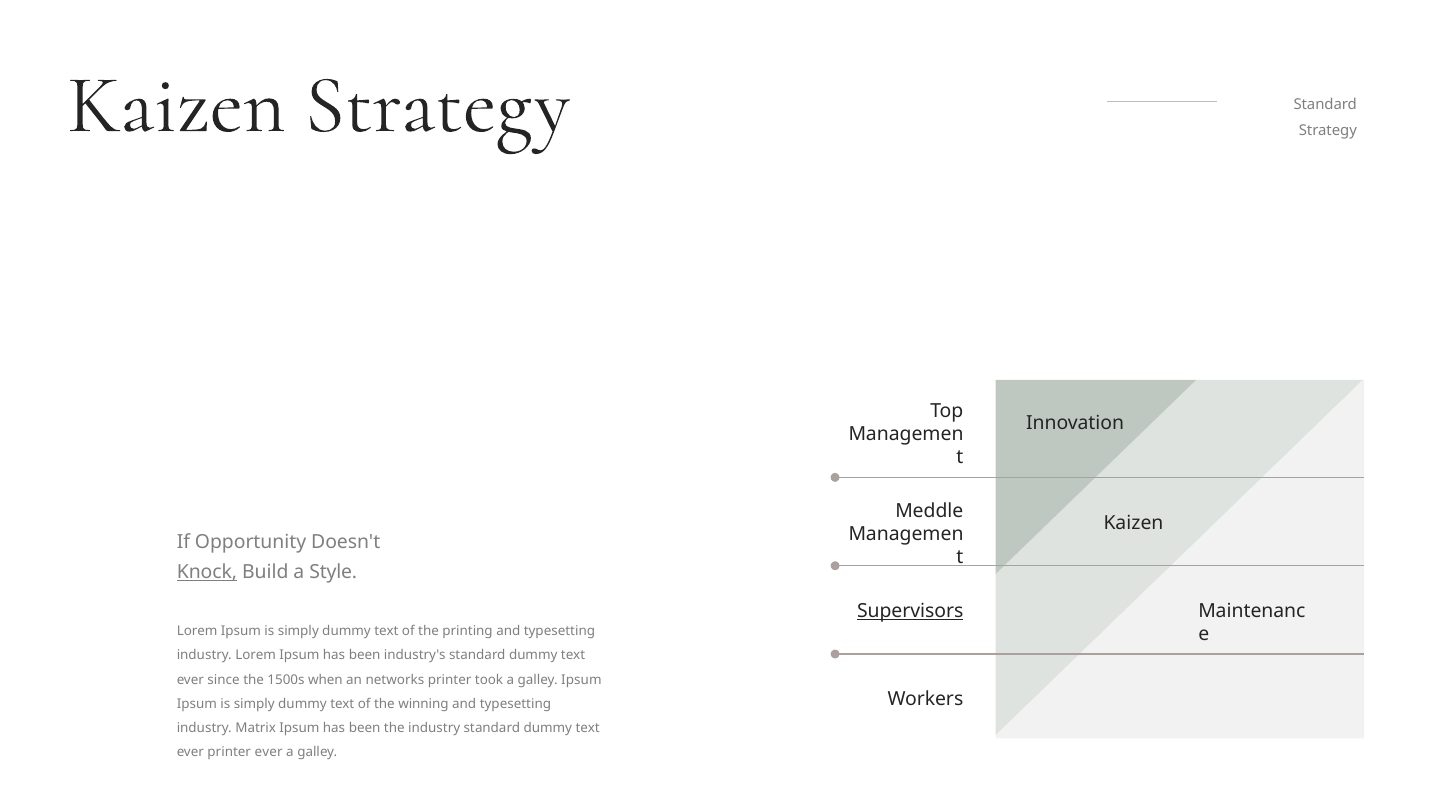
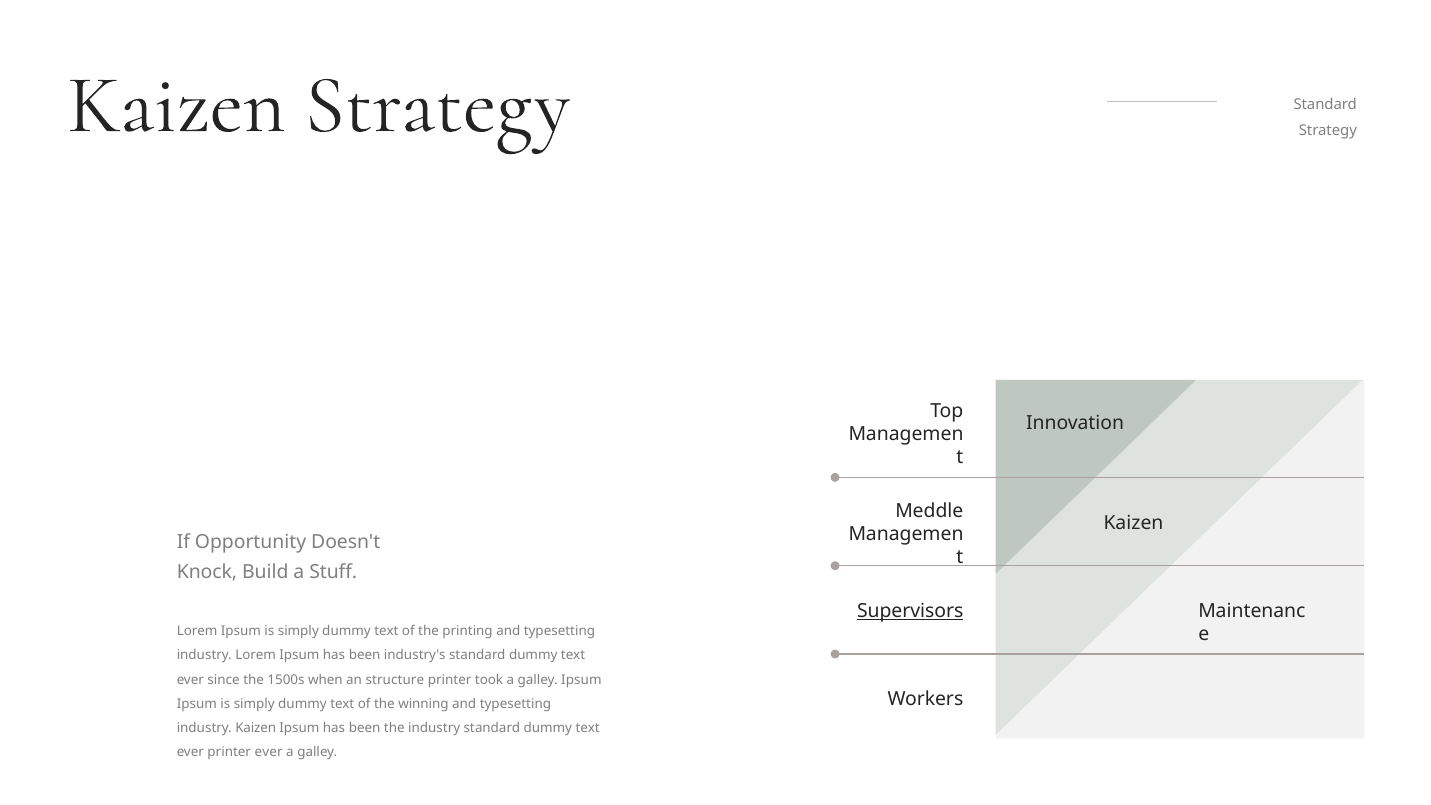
Knock underline: present -> none
Style: Style -> Stuff
networks: networks -> structure
industry Matrix: Matrix -> Kaizen
